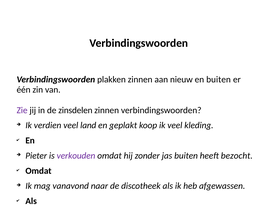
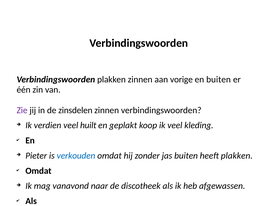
nieuw: nieuw -> vorige
land: land -> huilt
verkouden colour: purple -> blue
heeft bezocht: bezocht -> plakken
